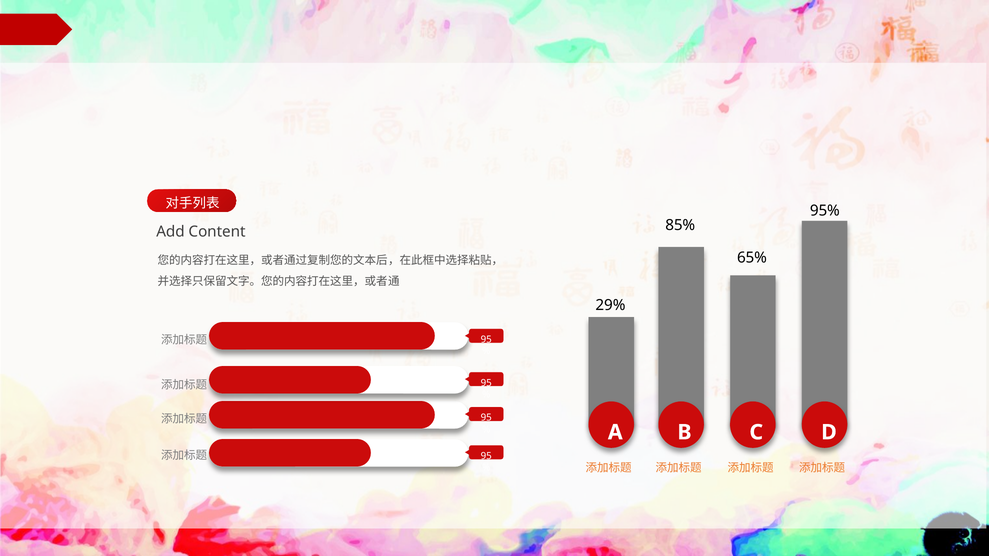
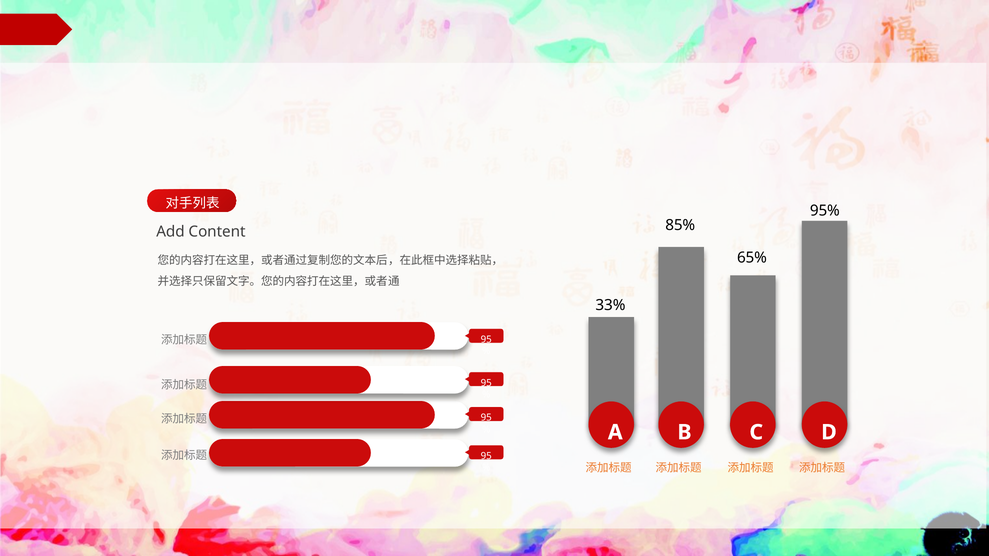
29%: 29% -> 33%
